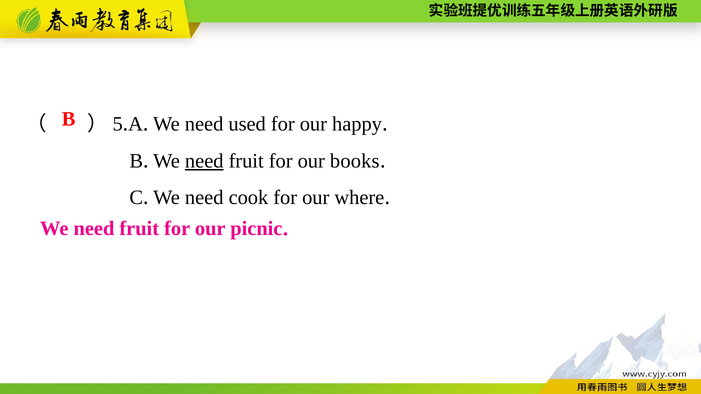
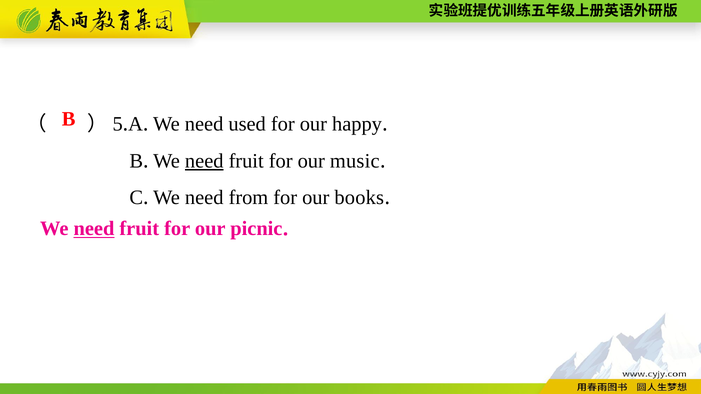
books: books -> music
cook: cook -> from
where: where -> books
need at (94, 229) underline: none -> present
